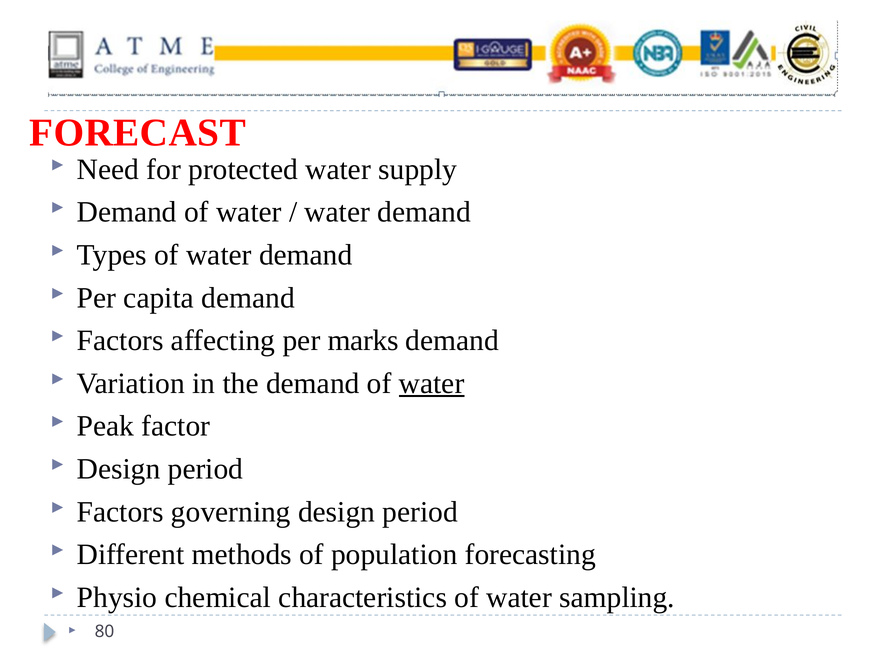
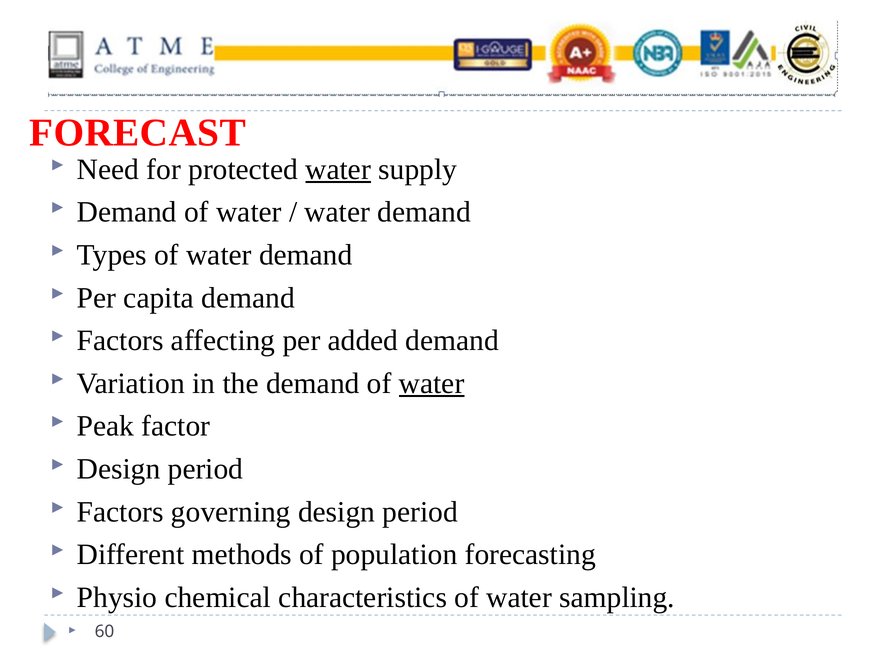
water at (338, 170) underline: none -> present
marks: marks -> added
80: 80 -> 60
